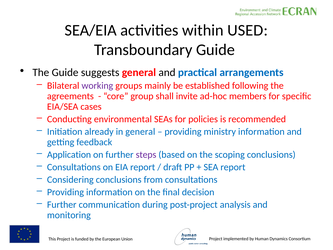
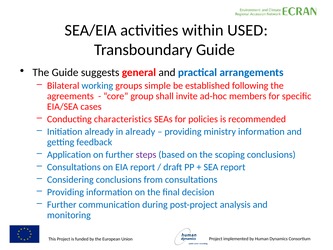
working colour: purple -> blue
mainly: mainly -> simple
environmental: environmental -> characteristics
in general: general -> already
